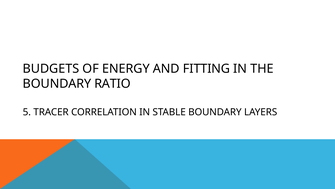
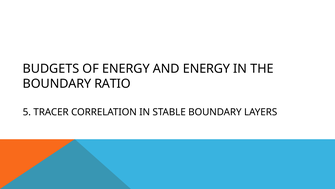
AND FITTING: FITTING -> ENERGY
